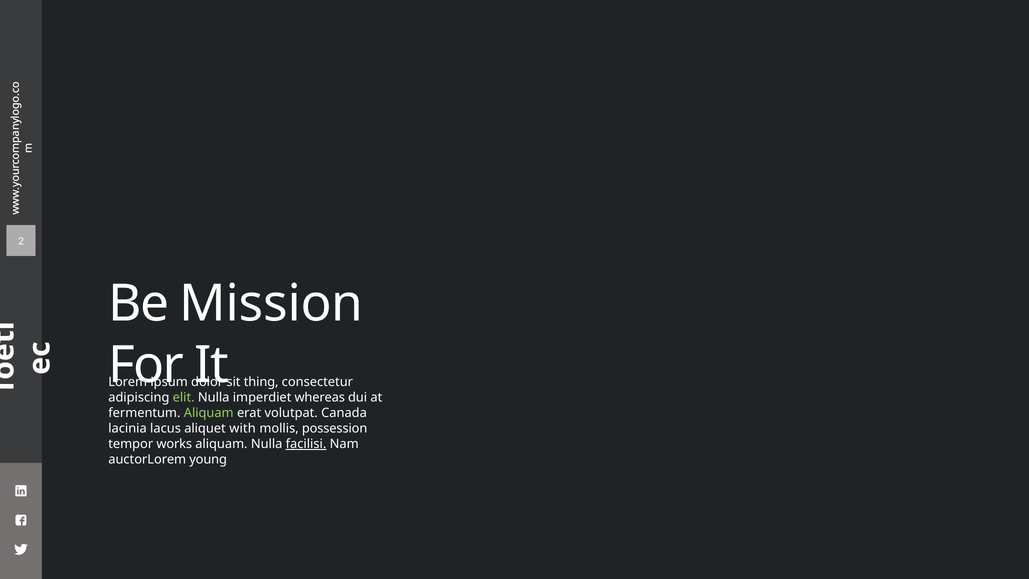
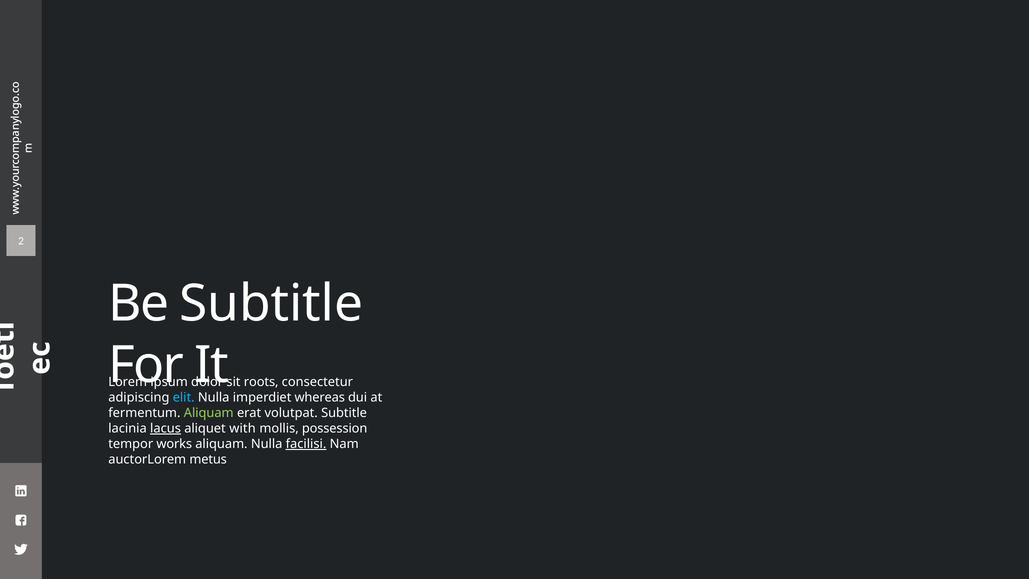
Be Mission: Mission -> Subtitle
thing: thing -> roots
elit colour: light green -> light blue
volutpat Canada: Canada -> Subtitle
lacus underline: none -> present
young: young -> metus
